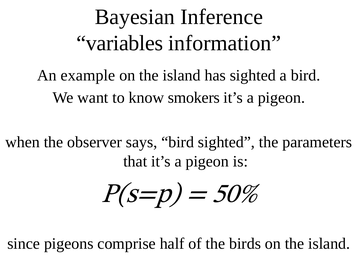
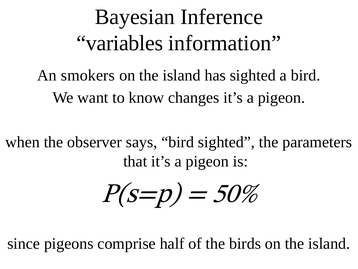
example: example -> smokers
smokers: smokers -> changes
